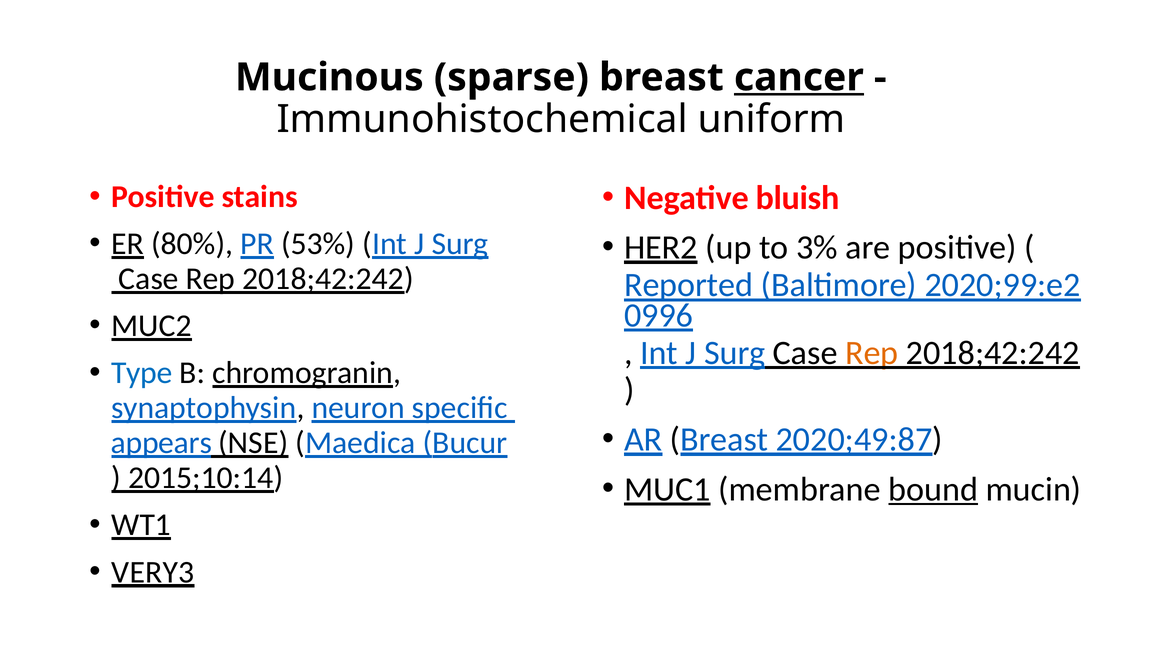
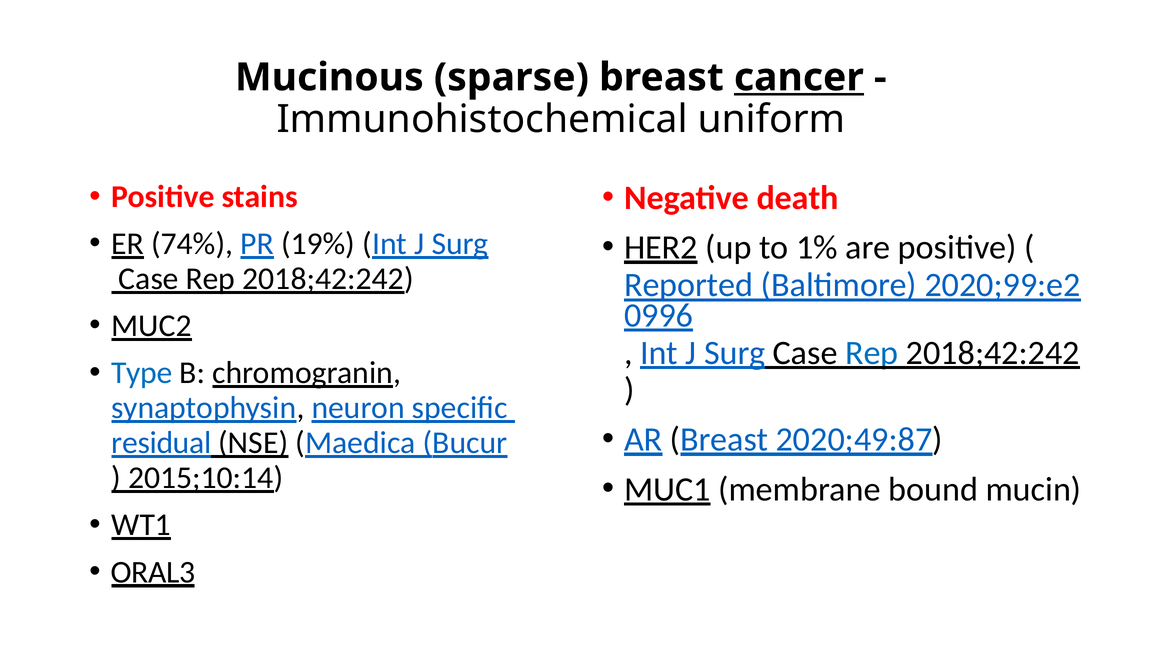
bluish: bluish -> death
80%: 80% -> 74%
53%: 53% -> 19%
3%: 3% -> 1%
Rep at (872, 353) colour: orange -> blue
appears: appears -> residual
bound underline: present -> none
VERY3: VERY3 -> ORAL3
